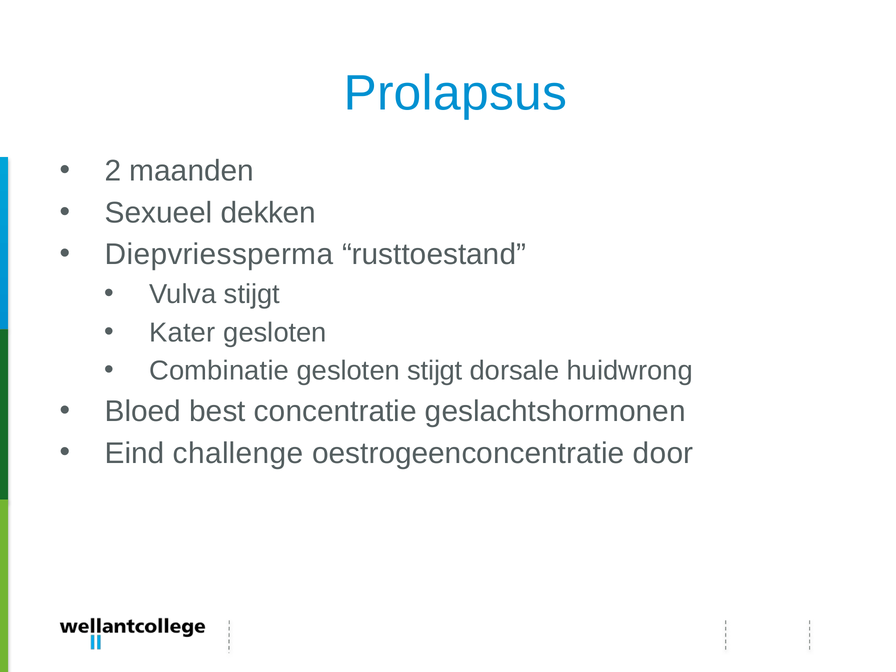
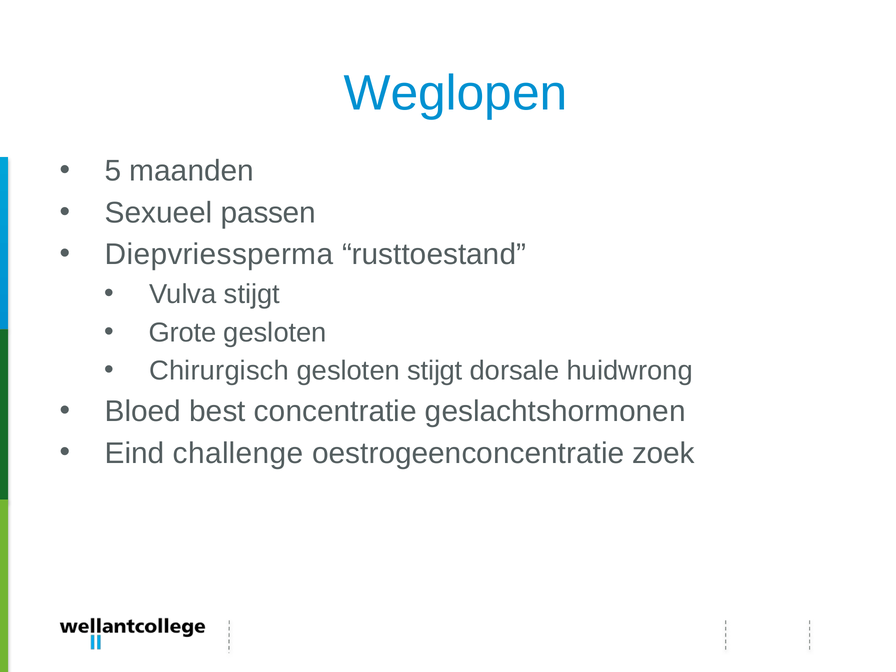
Prolapsus: Prolapsus -> Weglopen
2: 2 -> 5
dekken: dekken -> passen
Kater: Kater -> Grote
Combinatie: Combinatie -> Chirurgisch
door: door -> zoek
